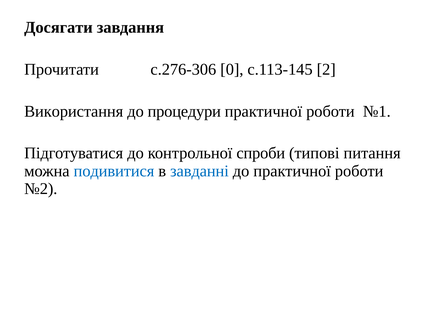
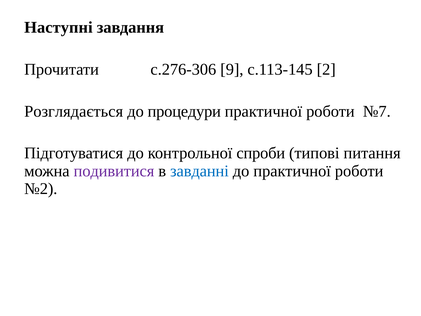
Досягати: Досягати -> Наступні
0: 0 -> 9
Використання: Використання -> Розглядається
№1: №1 -> №7
подивитися colour: blue -> purple
